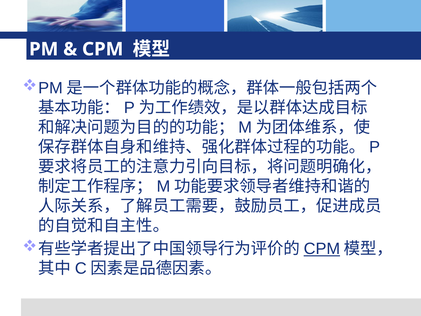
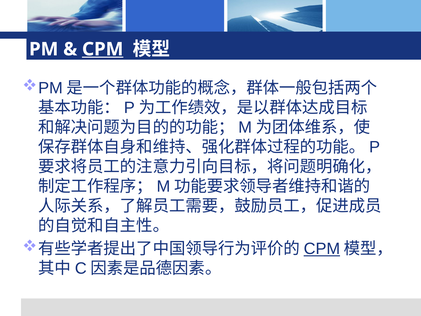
CPM at (103, 49) underline: none -> present
